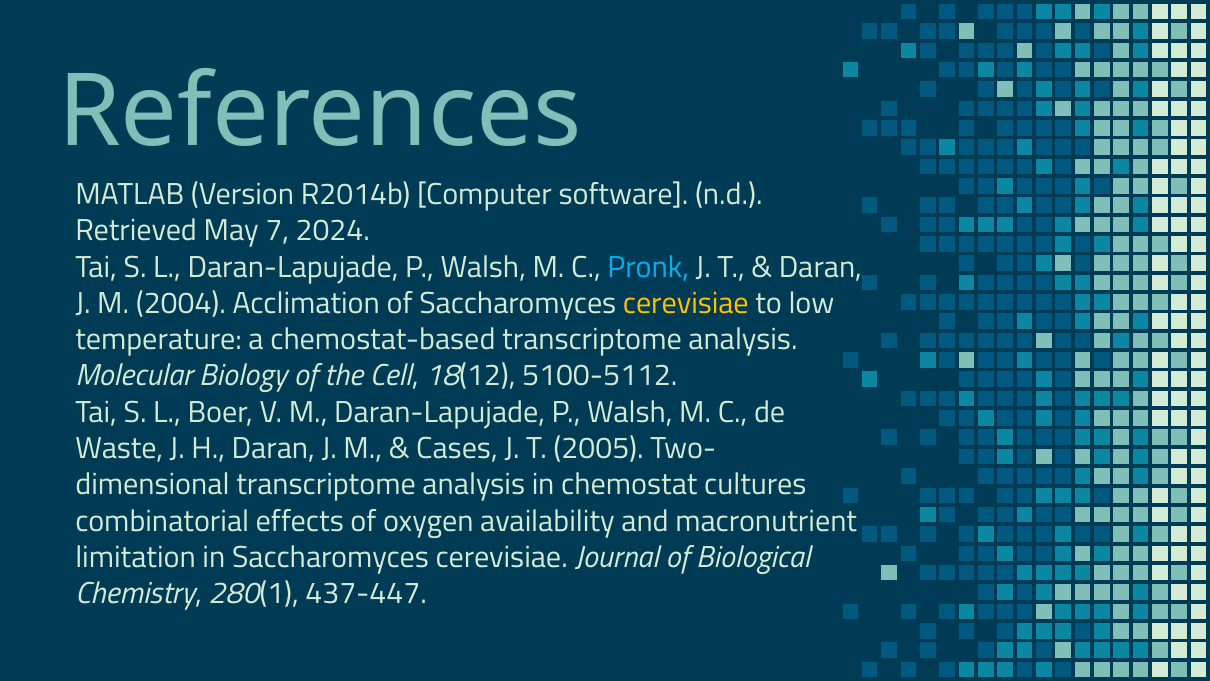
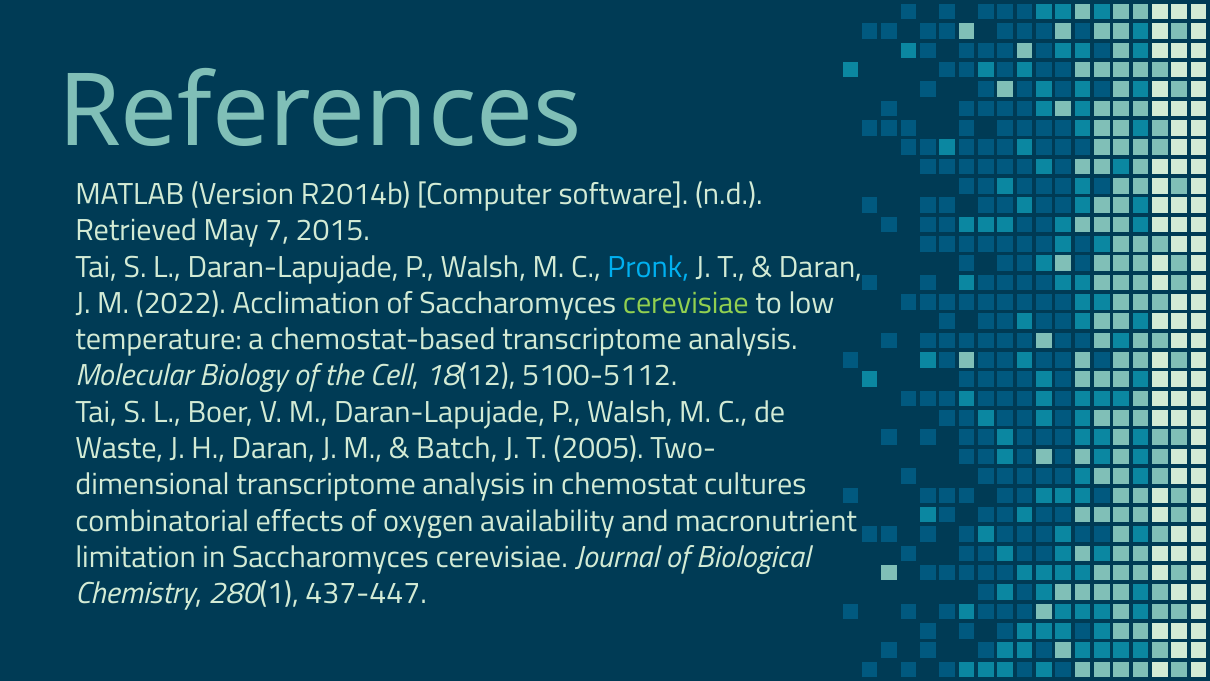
2024: 2024 -> 2015
2004: 2004 -> 2022
cerevisiae at (686, 303) colour: yellow -> light green
Cases: Cases -> Batch
